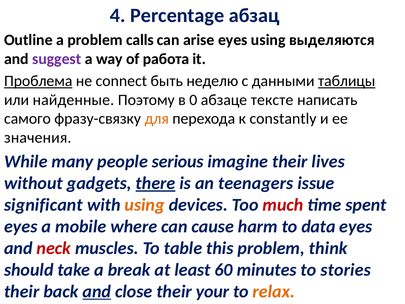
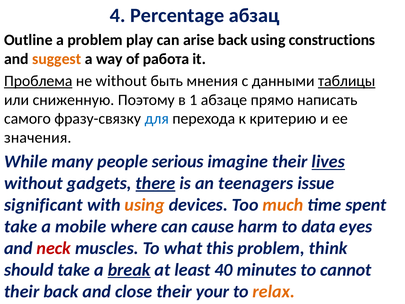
calls: calls -> play
arise eyes: eyes -> back
выделяются: выделяются -> constructions
suggest colour: purple -> orange
не connect: connect -> without
неделю: неделю -> мнения
найденные: найденные -> сниженную
0: 0 -> 1
тексте: тексте -> прямо
для colour: orange -> blue
constantly: constantly -> критерию
lives underline: none -> present
much colour: red -> orange
eyes at (21, 226): eyes -> take
table: table -> what
break underline: none -> present
60: 60 -> 40
stories: stories -> cannot
and at (97, 291) underline: present -> none
